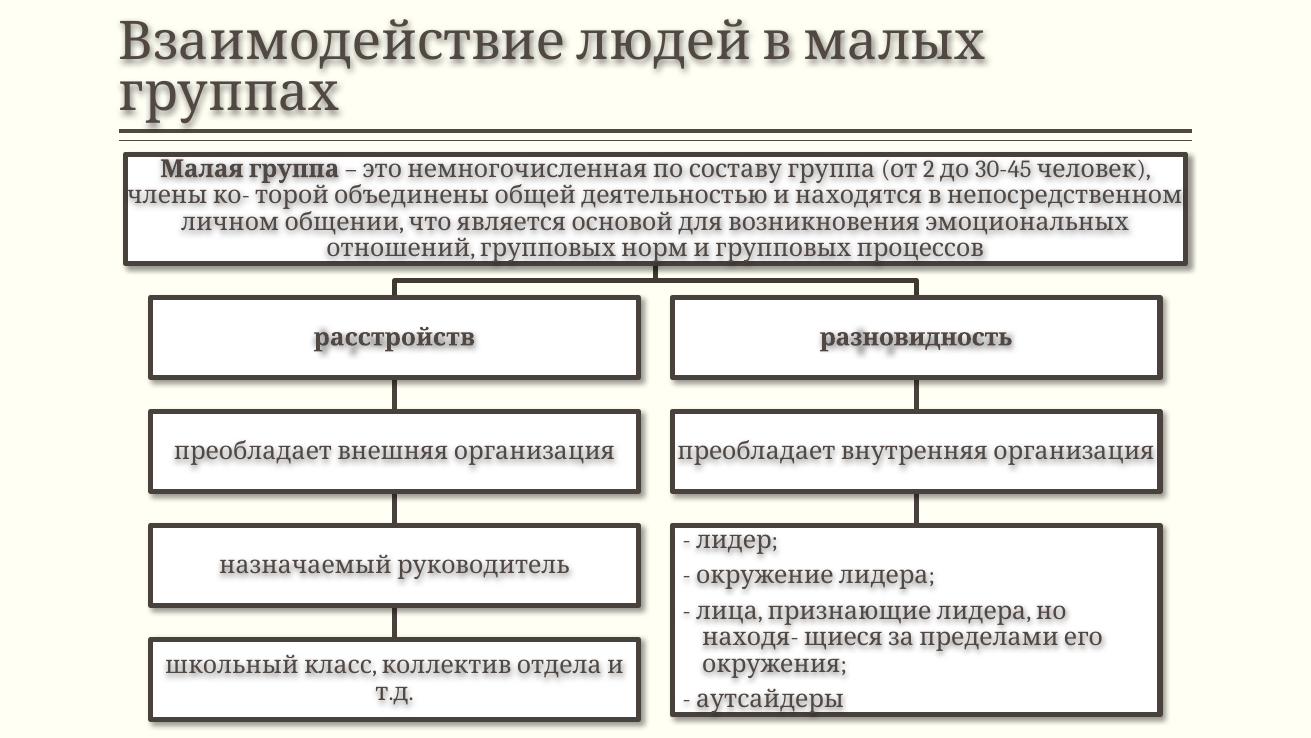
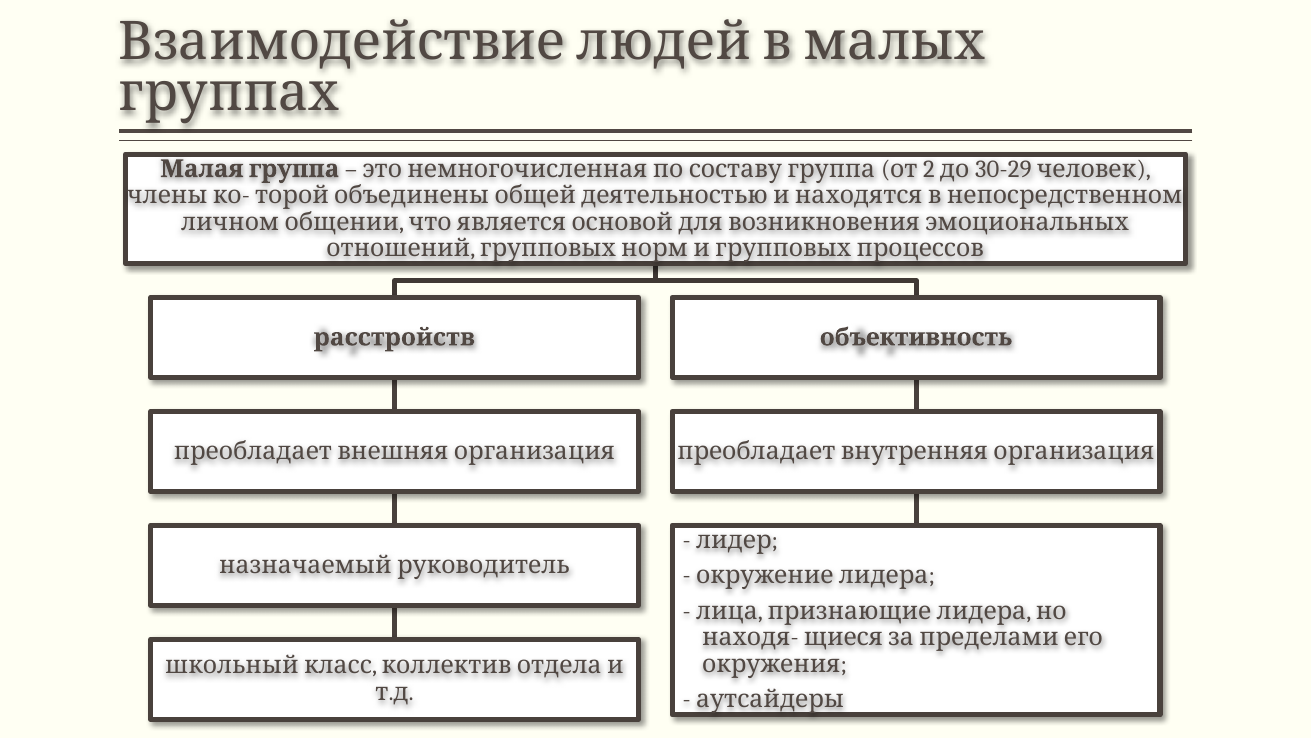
30-45: 30-45 -> 30-29
разновидность: разновидность -> объективность
